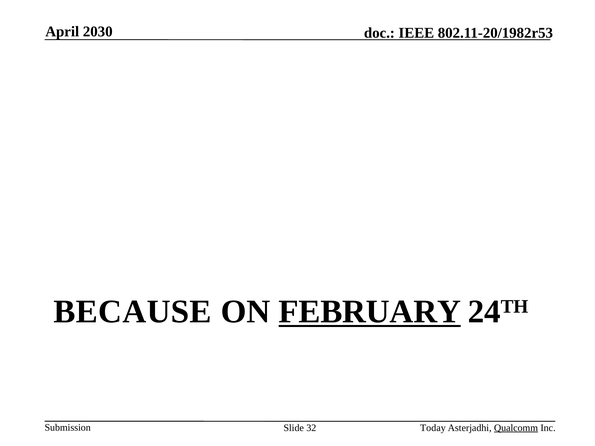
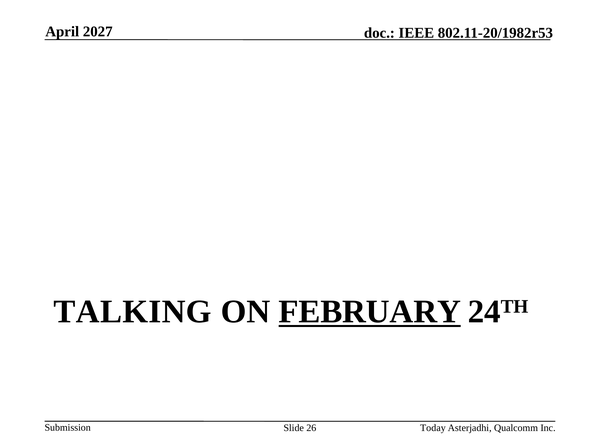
2030: 2030 -> 2027
BECAUSE: BECAUSE -> TALKING
32: 32 -> 26
Qualcomm underline: present -> none
